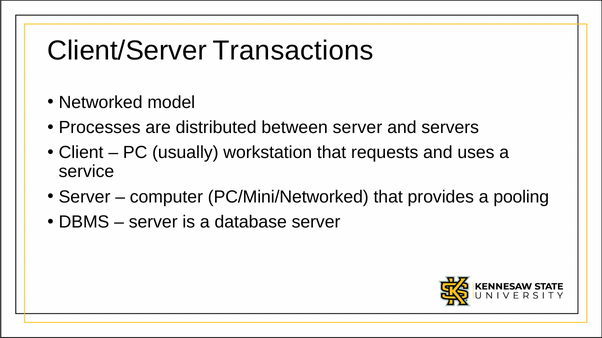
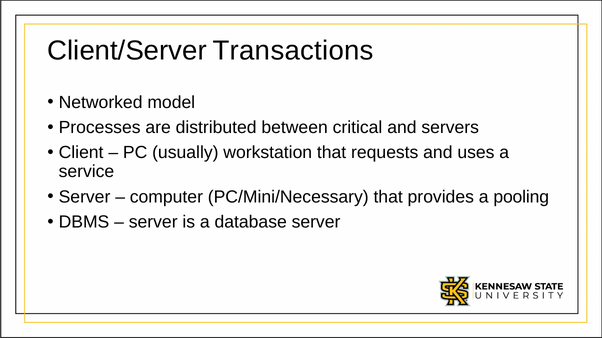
between server: server -> critical
PC/Mini/Networked: PC/Mini/Networked -> PC/Mini/Necessary
